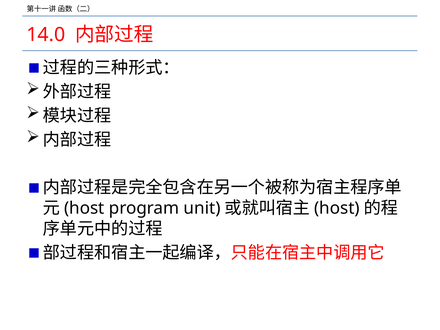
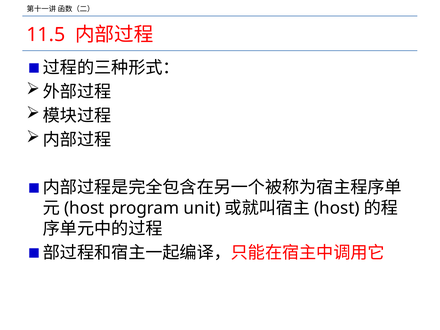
14.0: 14.0 -> 11.5
